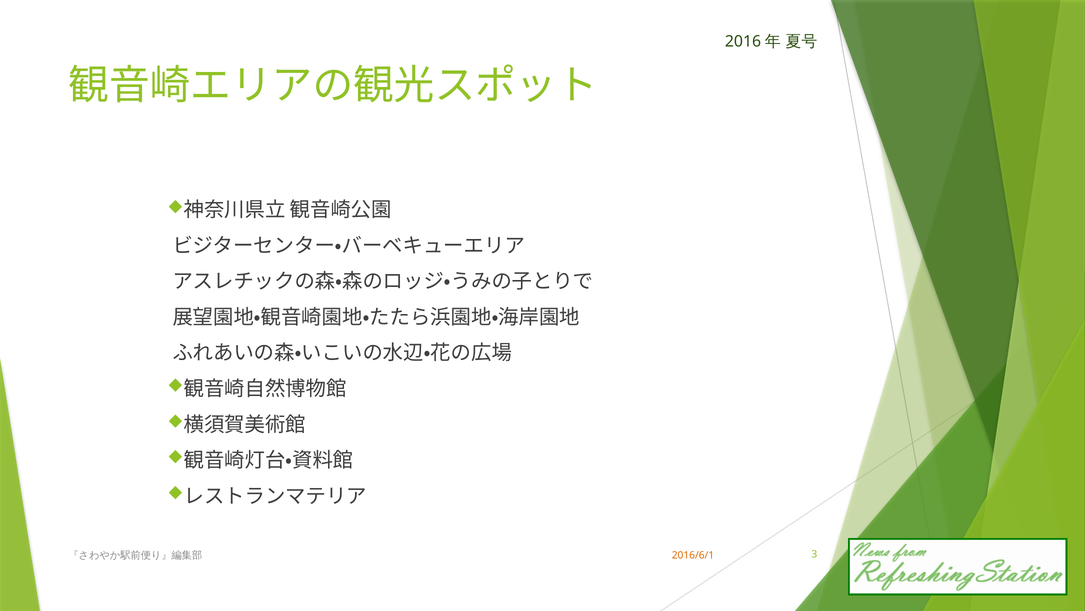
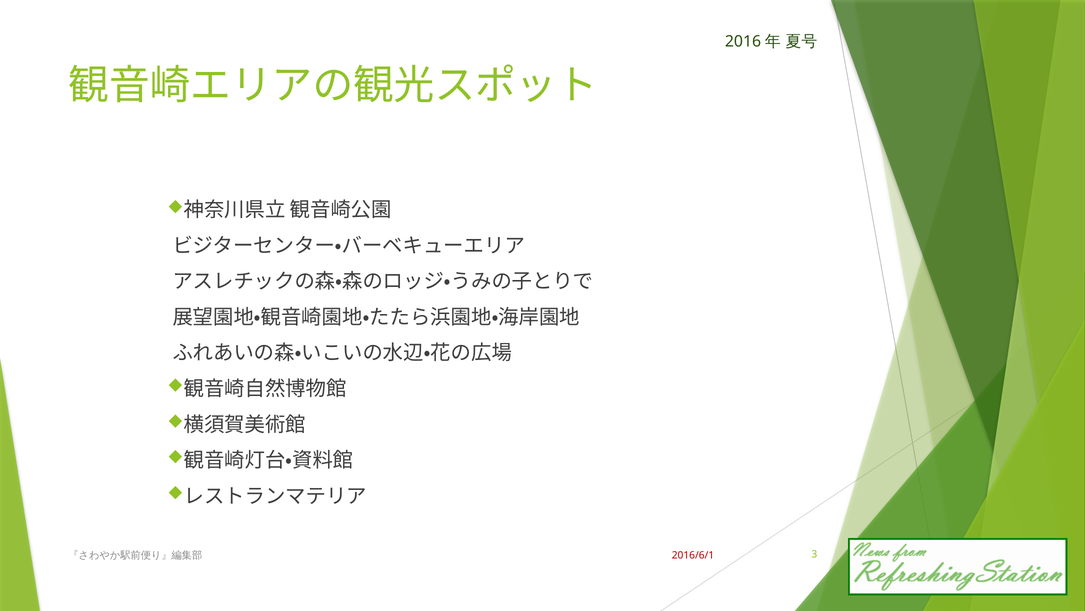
2016/6/1 colour: orange -> red
